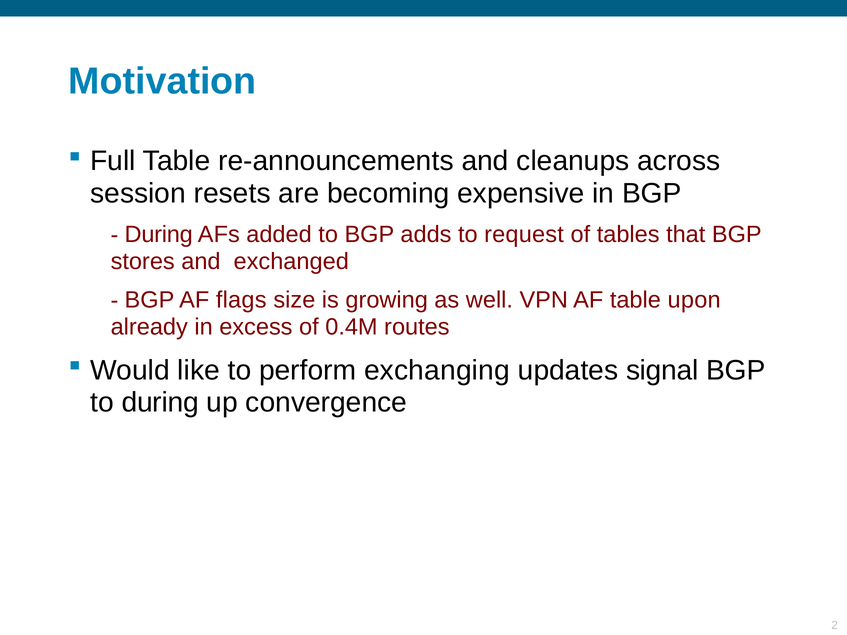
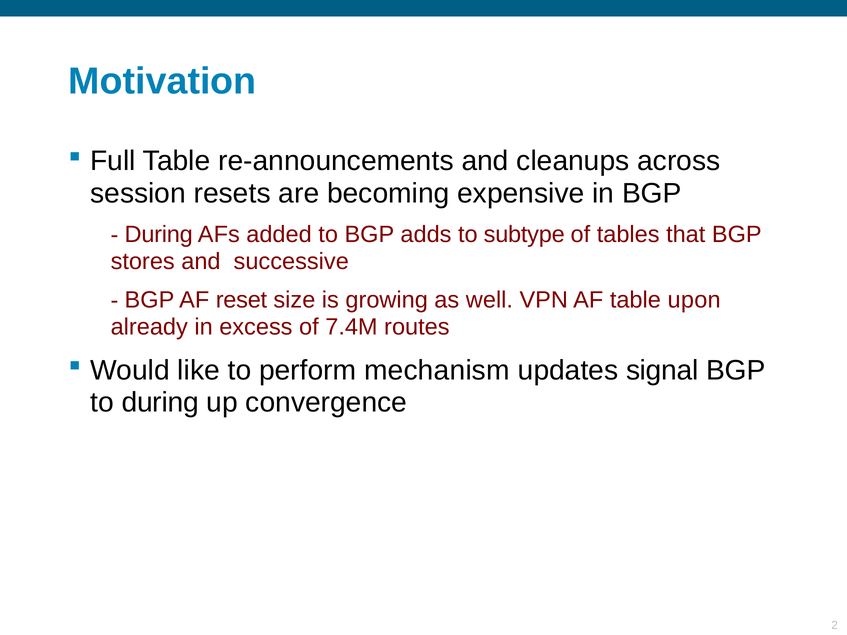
request: request -> subtype
exchanged: exchanged -> successive
flags: flags -> reset
0.4M: 0.4M -> 7.4M
exchanging: exchanging -> mechanism
